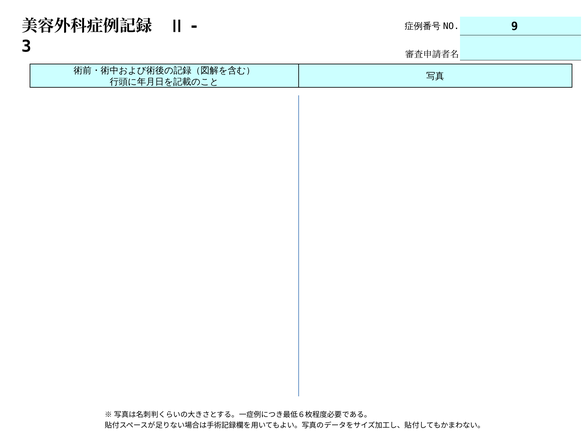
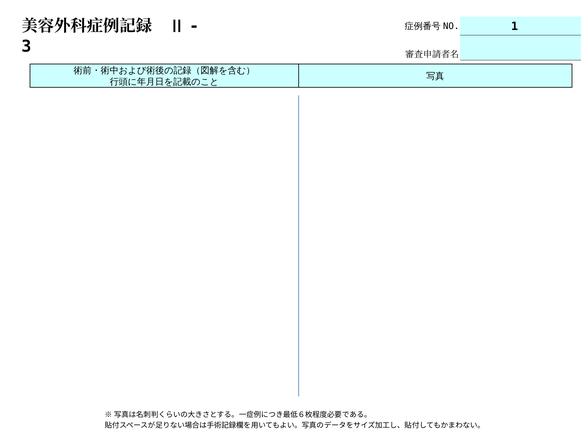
9: 9 -> 1
